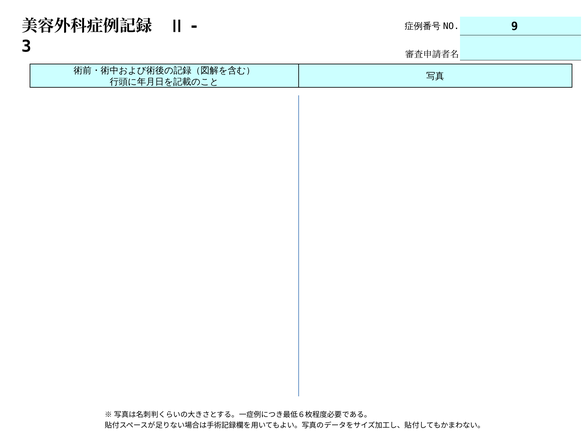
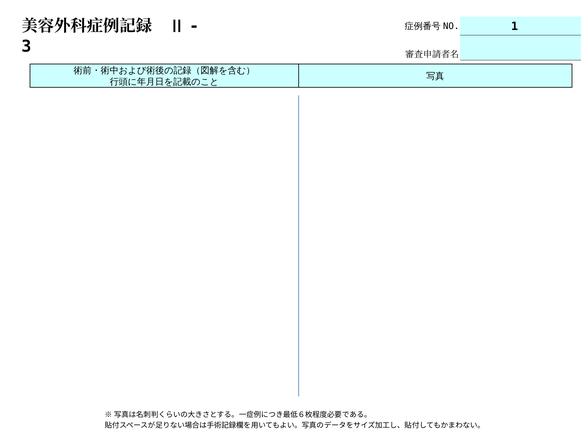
9: 9 -> 1
